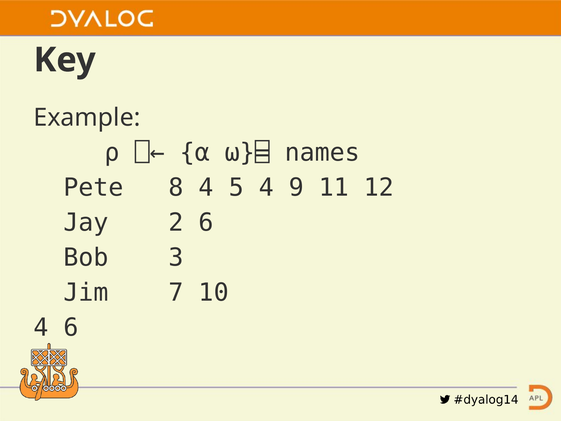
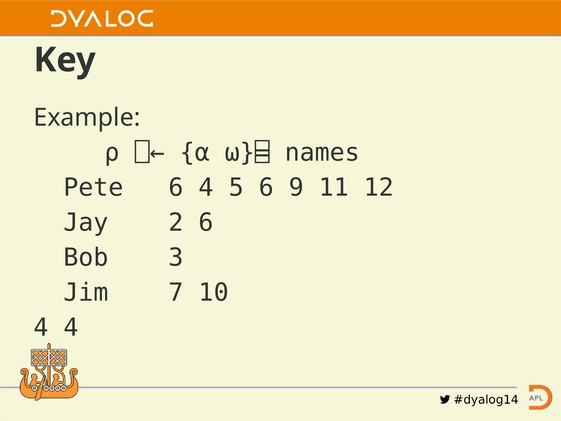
Pete 8: 8 -> 6
5 4: 4 -> 6
4 6: 6 -> 4
